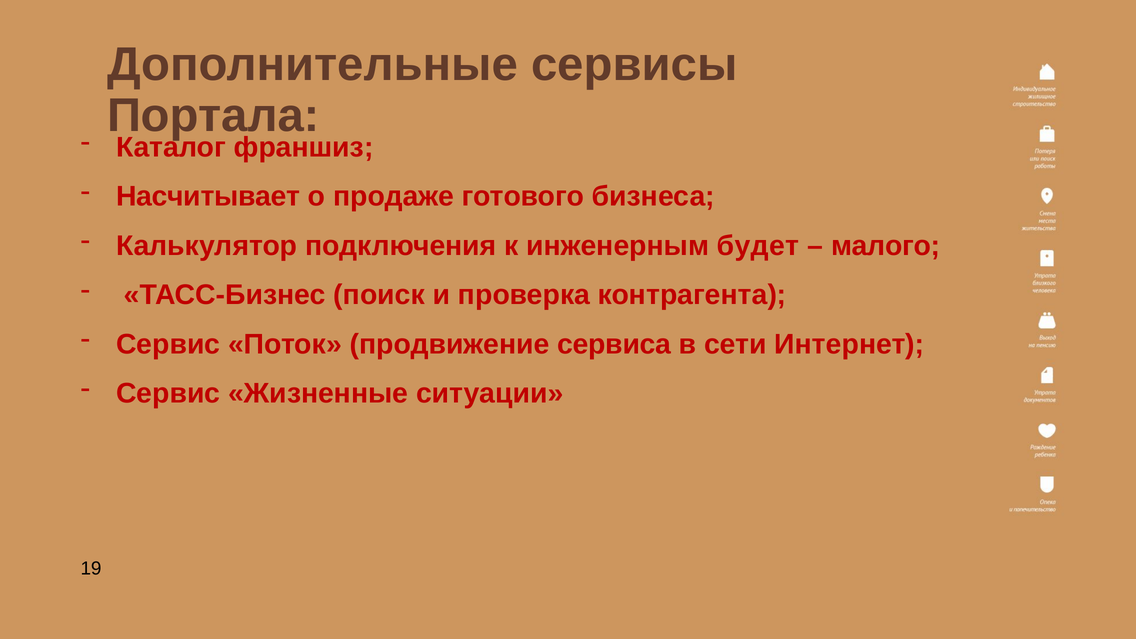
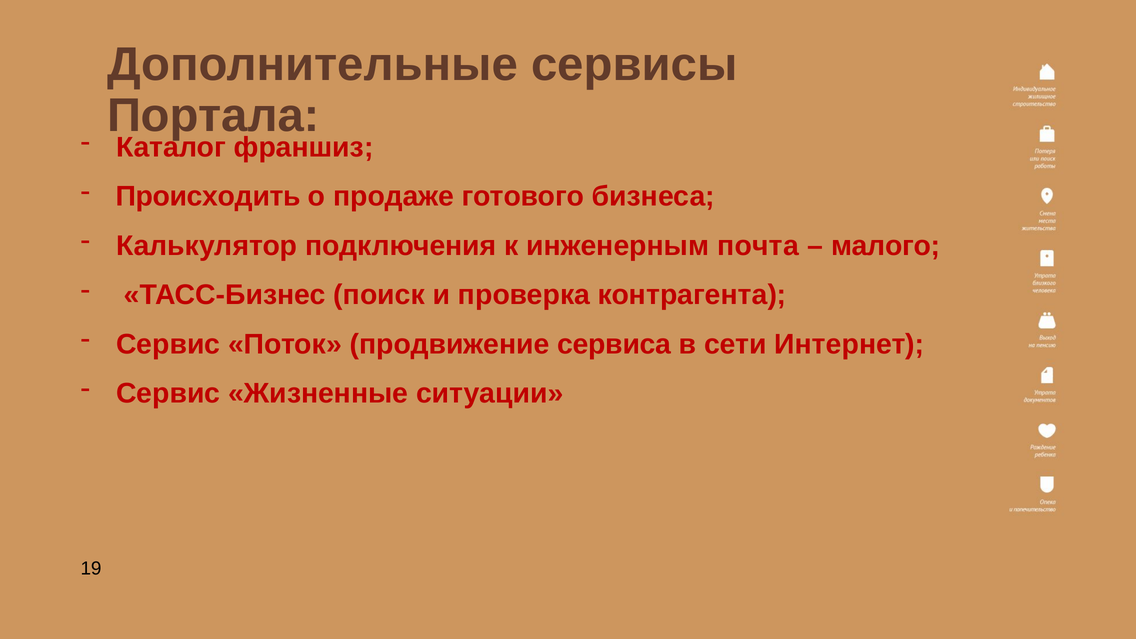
Насчитывает: Насчитывает -> Происходить
будет: будет -> почта
